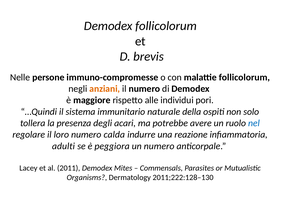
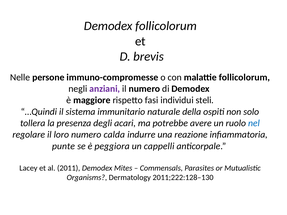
anziani colour: orange -> purple
alle: alle -> fasi
pori: pori -> steli
adulti: adulti -> punte
un numero: numero -> cappelli
